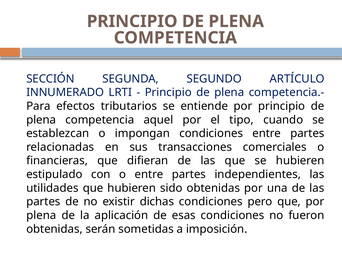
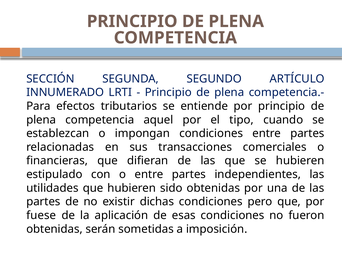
plena at (41, 216): plena -> fuese
